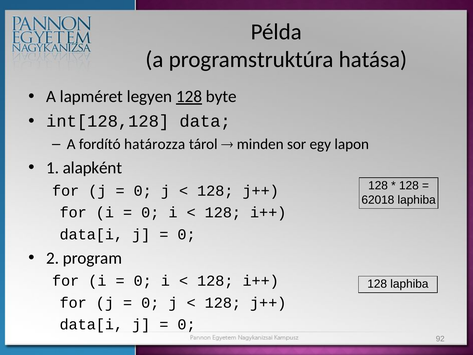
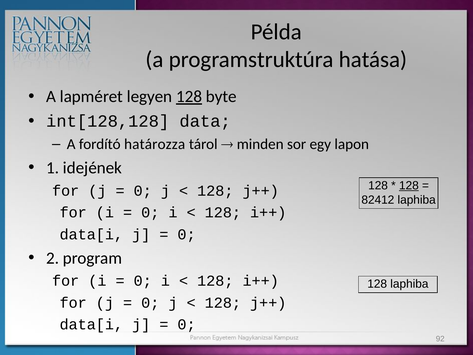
alapként: alapként -> idejének
128 at (409, 186) underline: none -> present
62018: 62018 -> 82412
